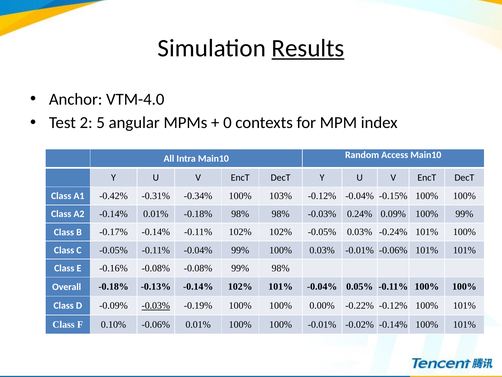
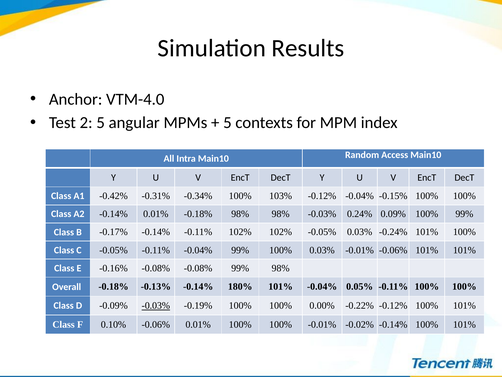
Results underline: present -> none
0 at (227, 123): 0 -> 5
-0.14% 102%: 102% -> 180%
